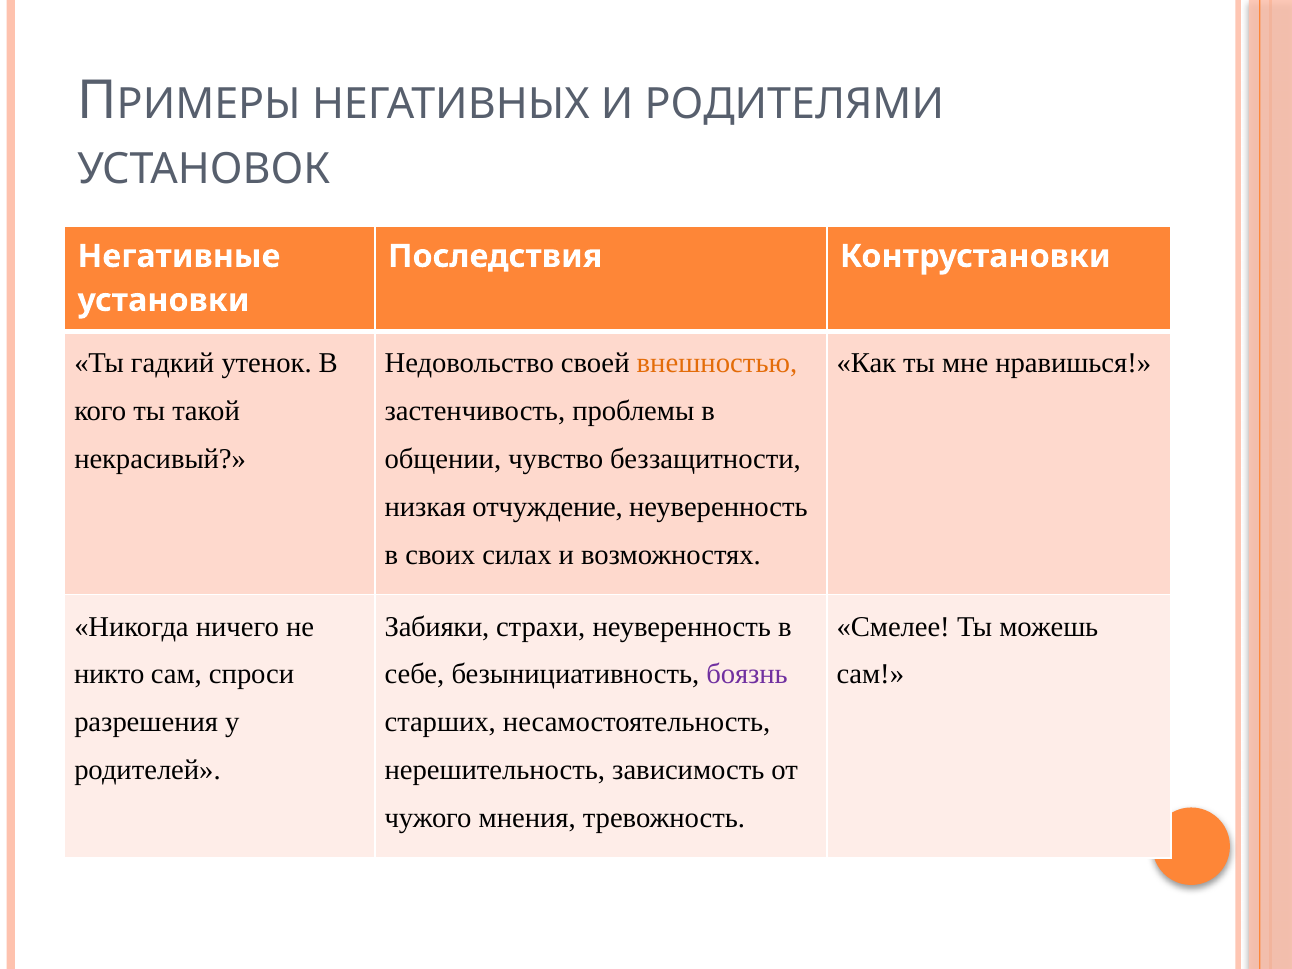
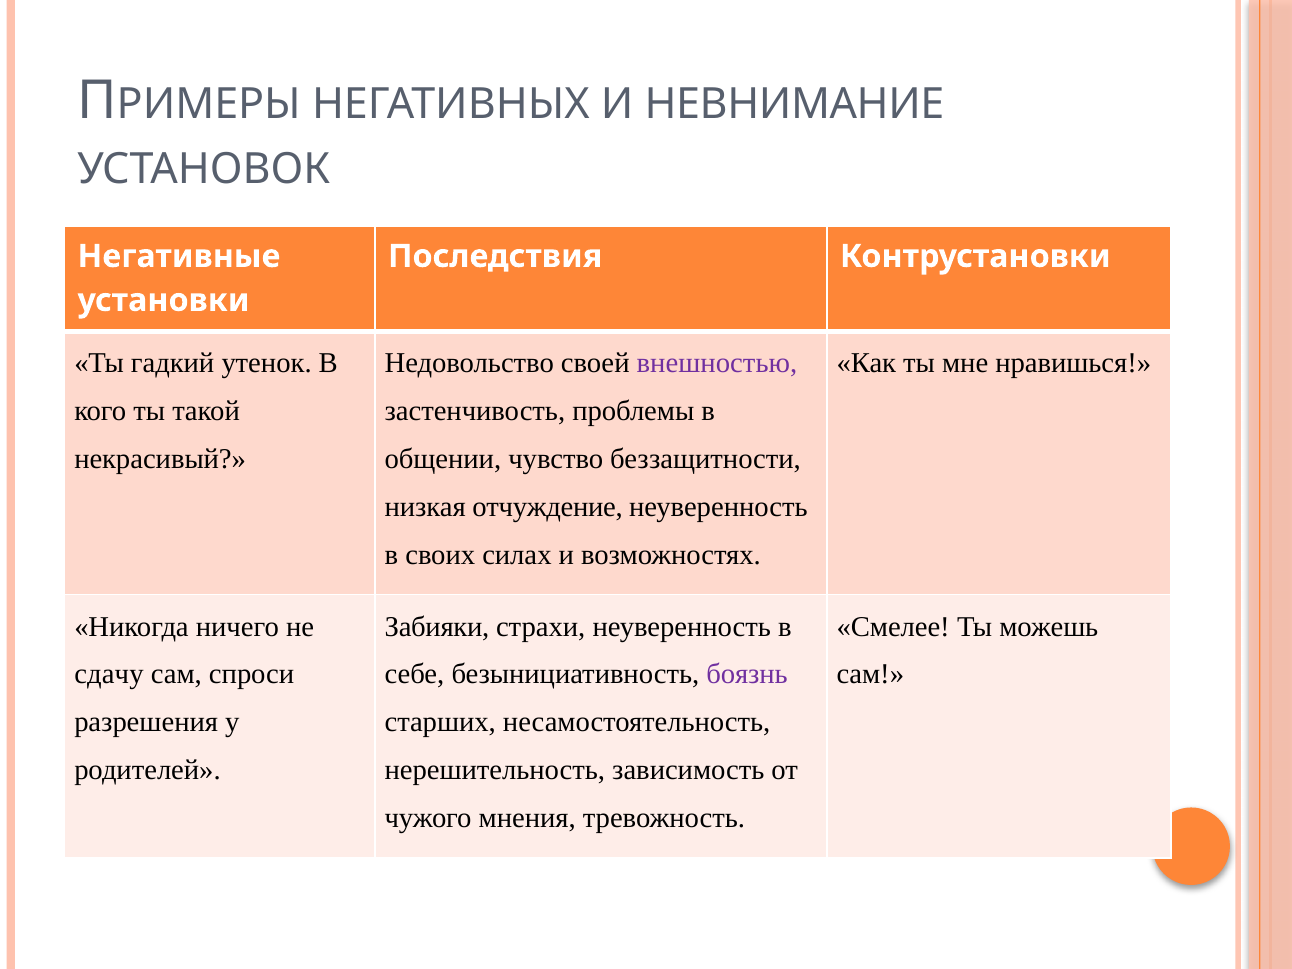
РОДИТЕЛЯМИ: РОДИТЕЛЯМИ -> НЕВНИМАНИЕ
внешностью colour: orange -> purple
никто: никто -> сдачу
